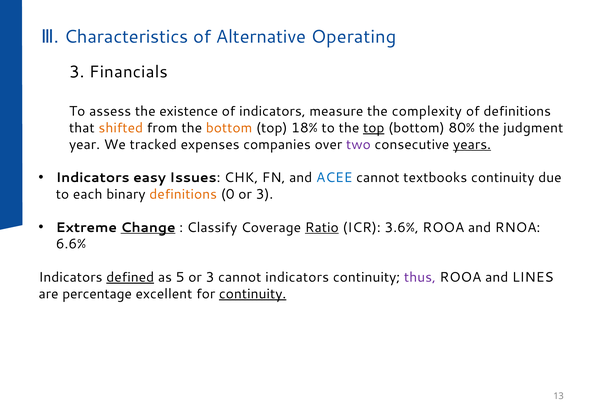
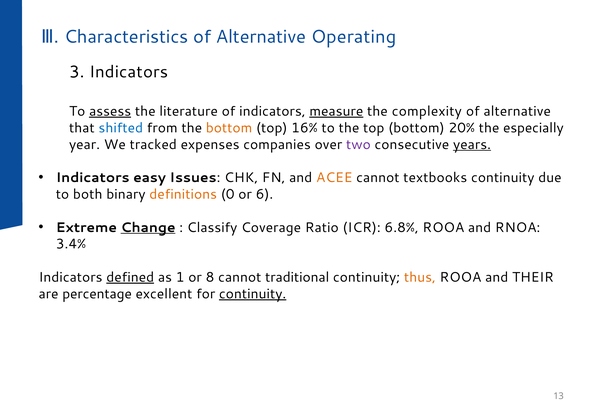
3 Financials: Financials -> Indicators
assess underline: none -> present
existence: existence -> literature
measure underline: none -> present
definitions at (517, 111): definitions -> alternative
shifted colour: orange -> blue
18%: 18% -> 16%
top at (374, 128) underline: present -> none
80%: 80% -> 20%
judgment: judgment -> especially
ACEE colour: blue -> orange
each: each -> both
0 or 3: 3 -> 6
Ratio underline: present -> none
3.6%: 3.6% -> 6.8%
6.6%: 6.6% -> 3.4%
5: 5 -> 1
3 at (210, 277): 3 -> 8
cannot indicators: indicators -> traditional
thus colour: purple -> orange
LINES: LINES -> THEIR
